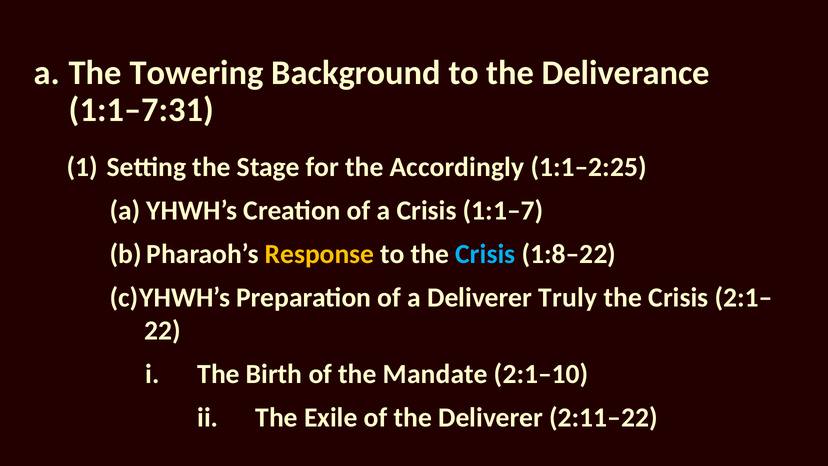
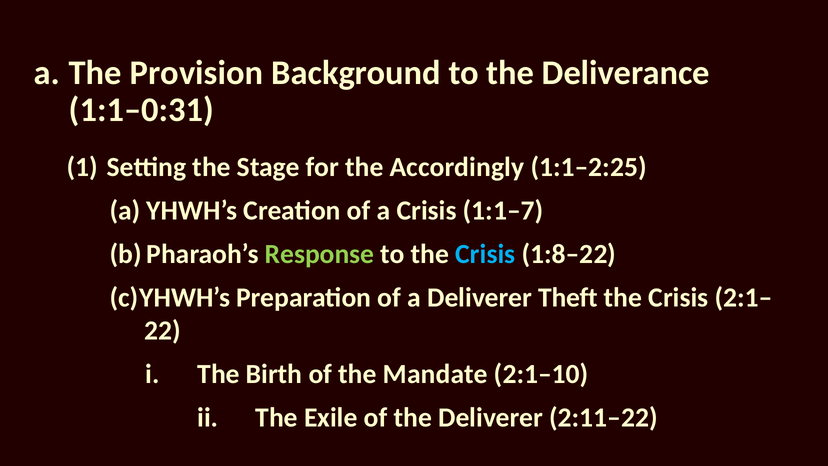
Towering: Towering -> Provision
1:1–7:31: 1:1–7:31 -> 1:1–0:31
Response colour: yellow -> light green
Truly: Truly -> Theft
